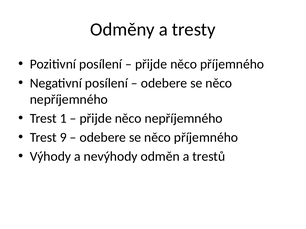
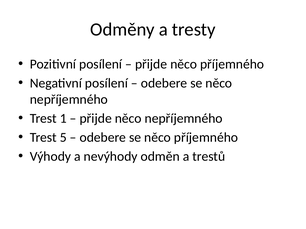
9: 9 -> 5
